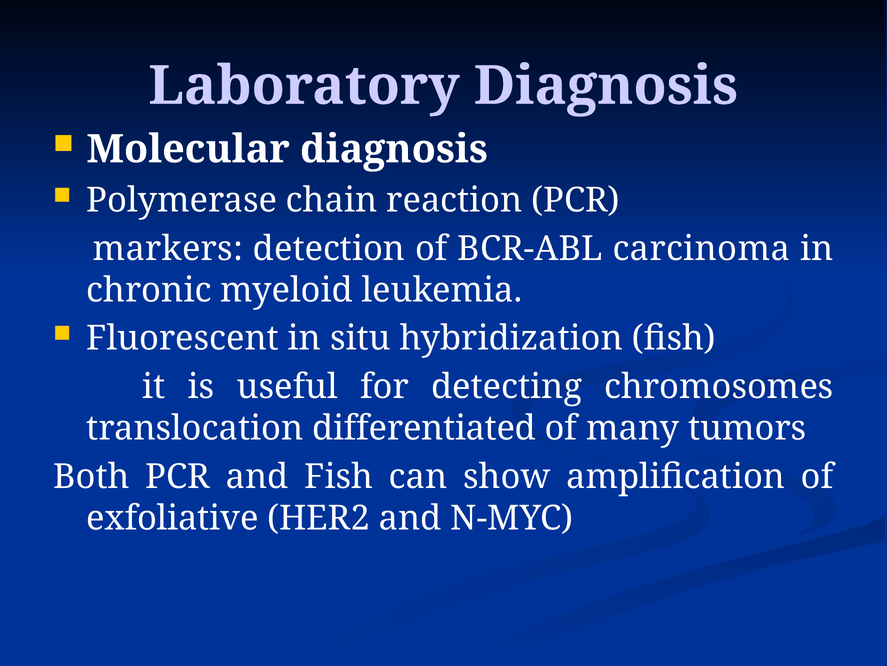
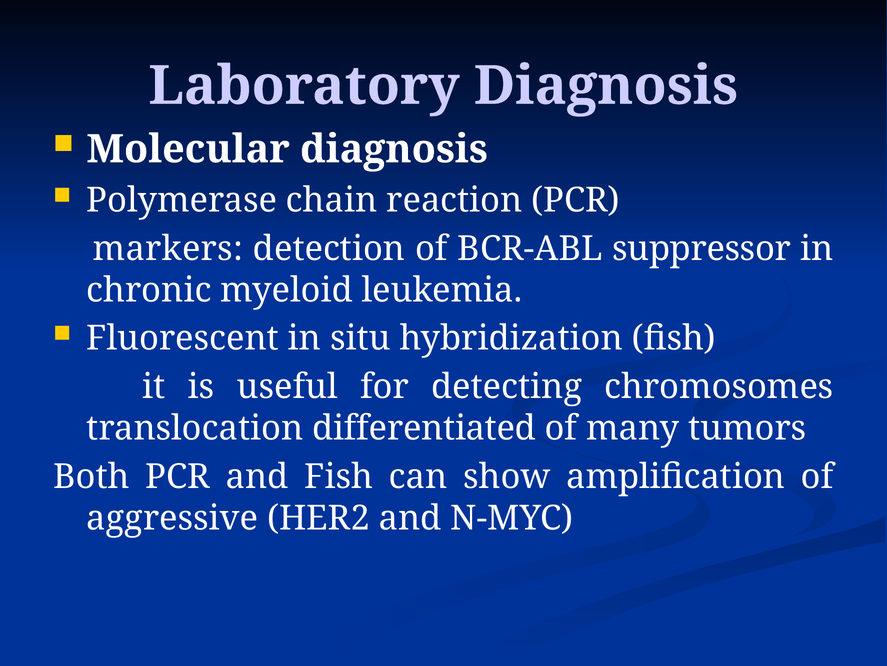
carcinoma: carcinoma -> suppressor
exfoliative: exfoliative -> aggressive
